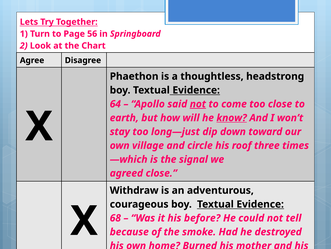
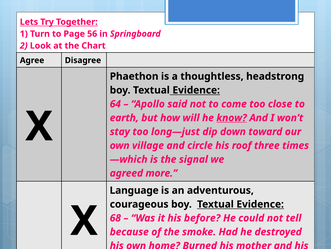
not at (198, 104) underline: present -> none
agreed close: close -> more
Withdraw: Withdraw -> Language
